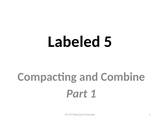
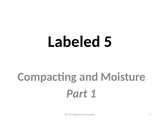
Combine: Combine -> Moisture
